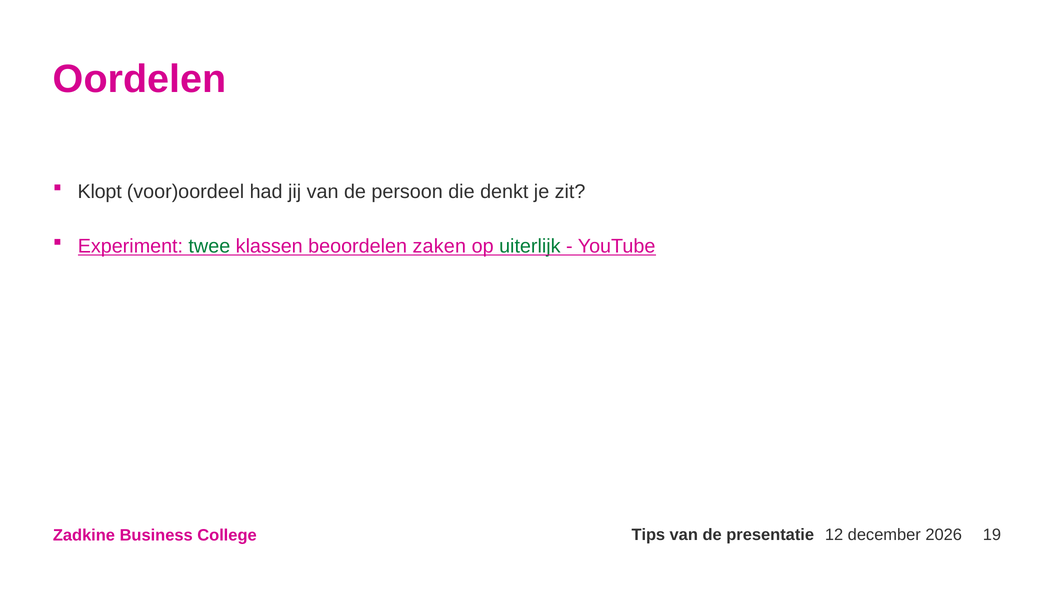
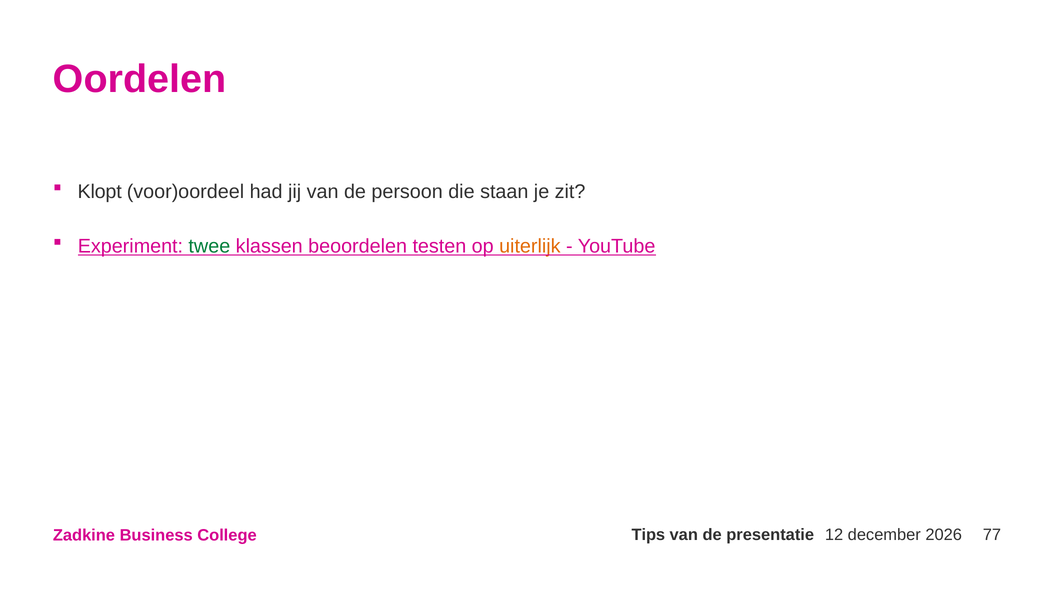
denkt: denkt -> staan
zaken: zaken -> testen
uiterlijk colour: green -> orange
19: 19 -> 77
